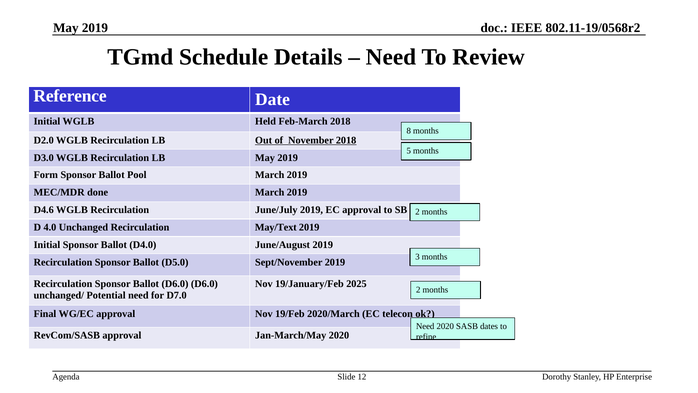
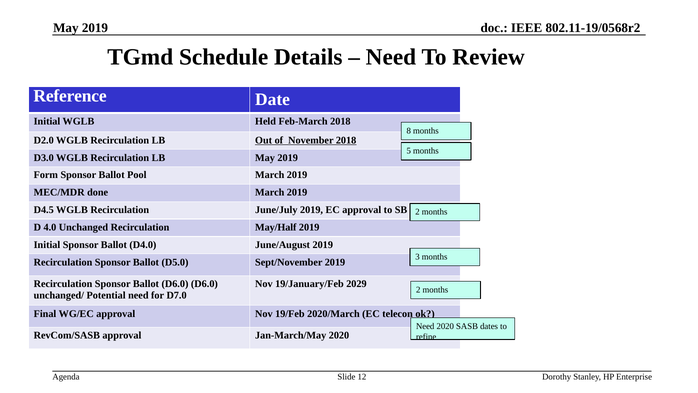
D4.6: D4.6 -> D4.5
May/Text: May/Text -> May/Half
2025: 2025 -> 2029
